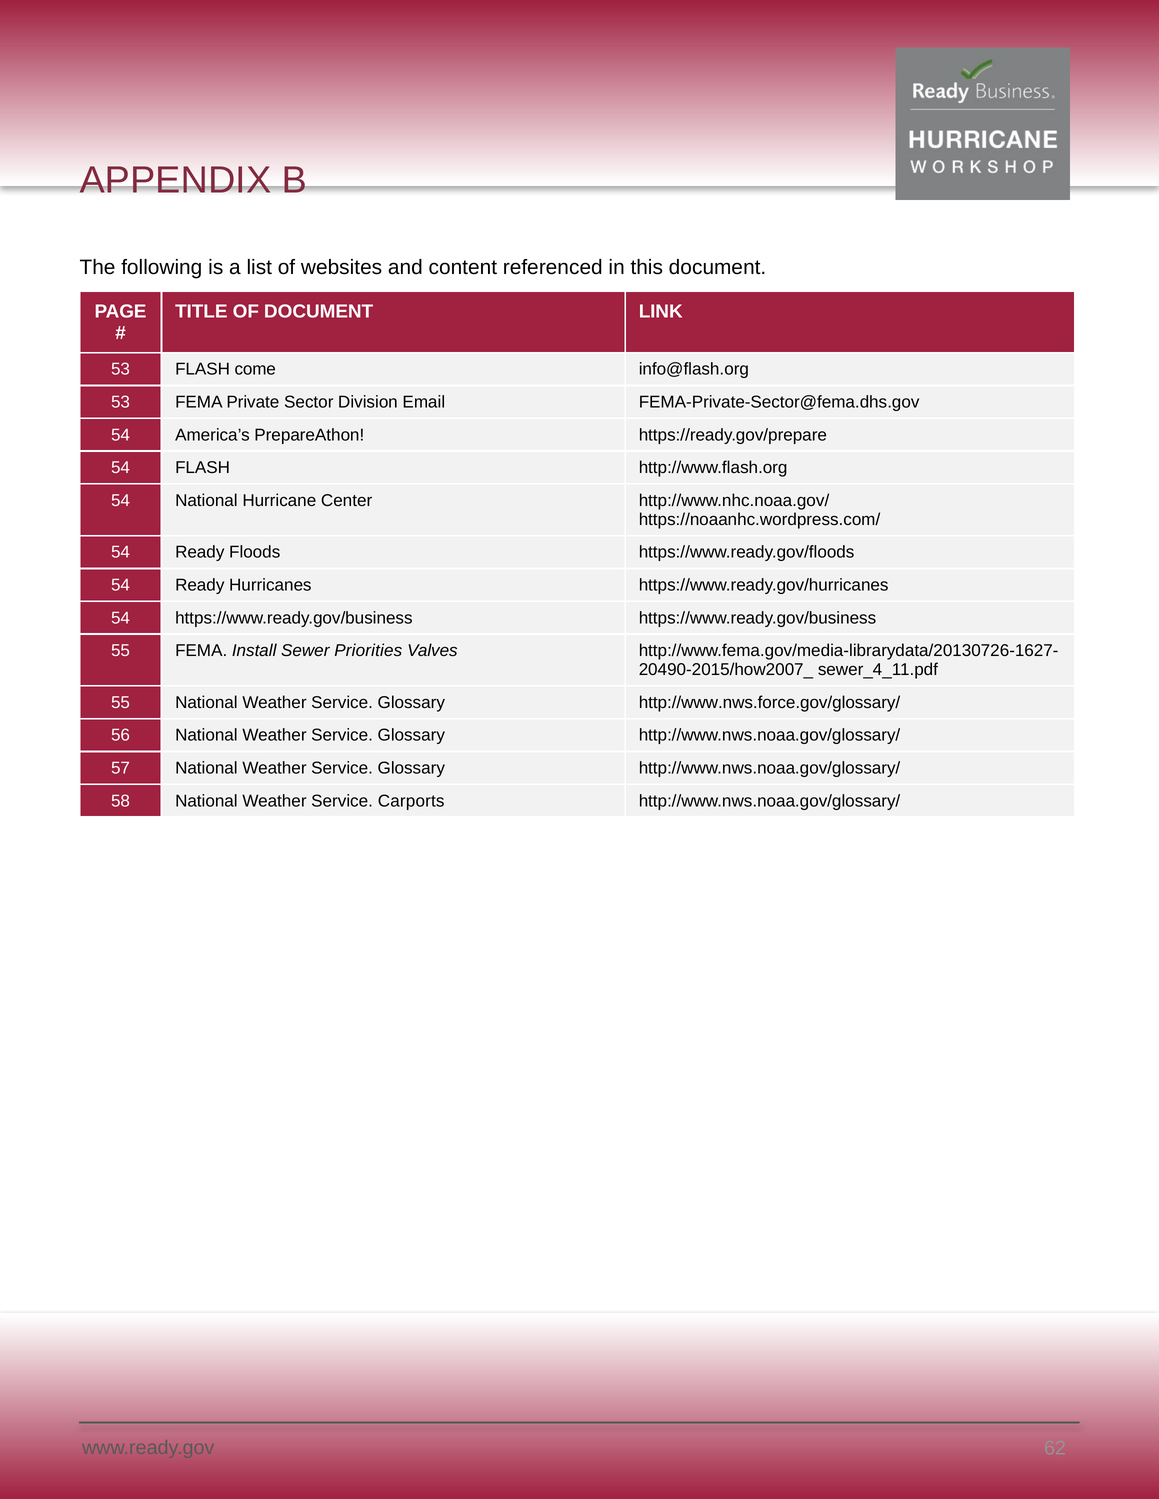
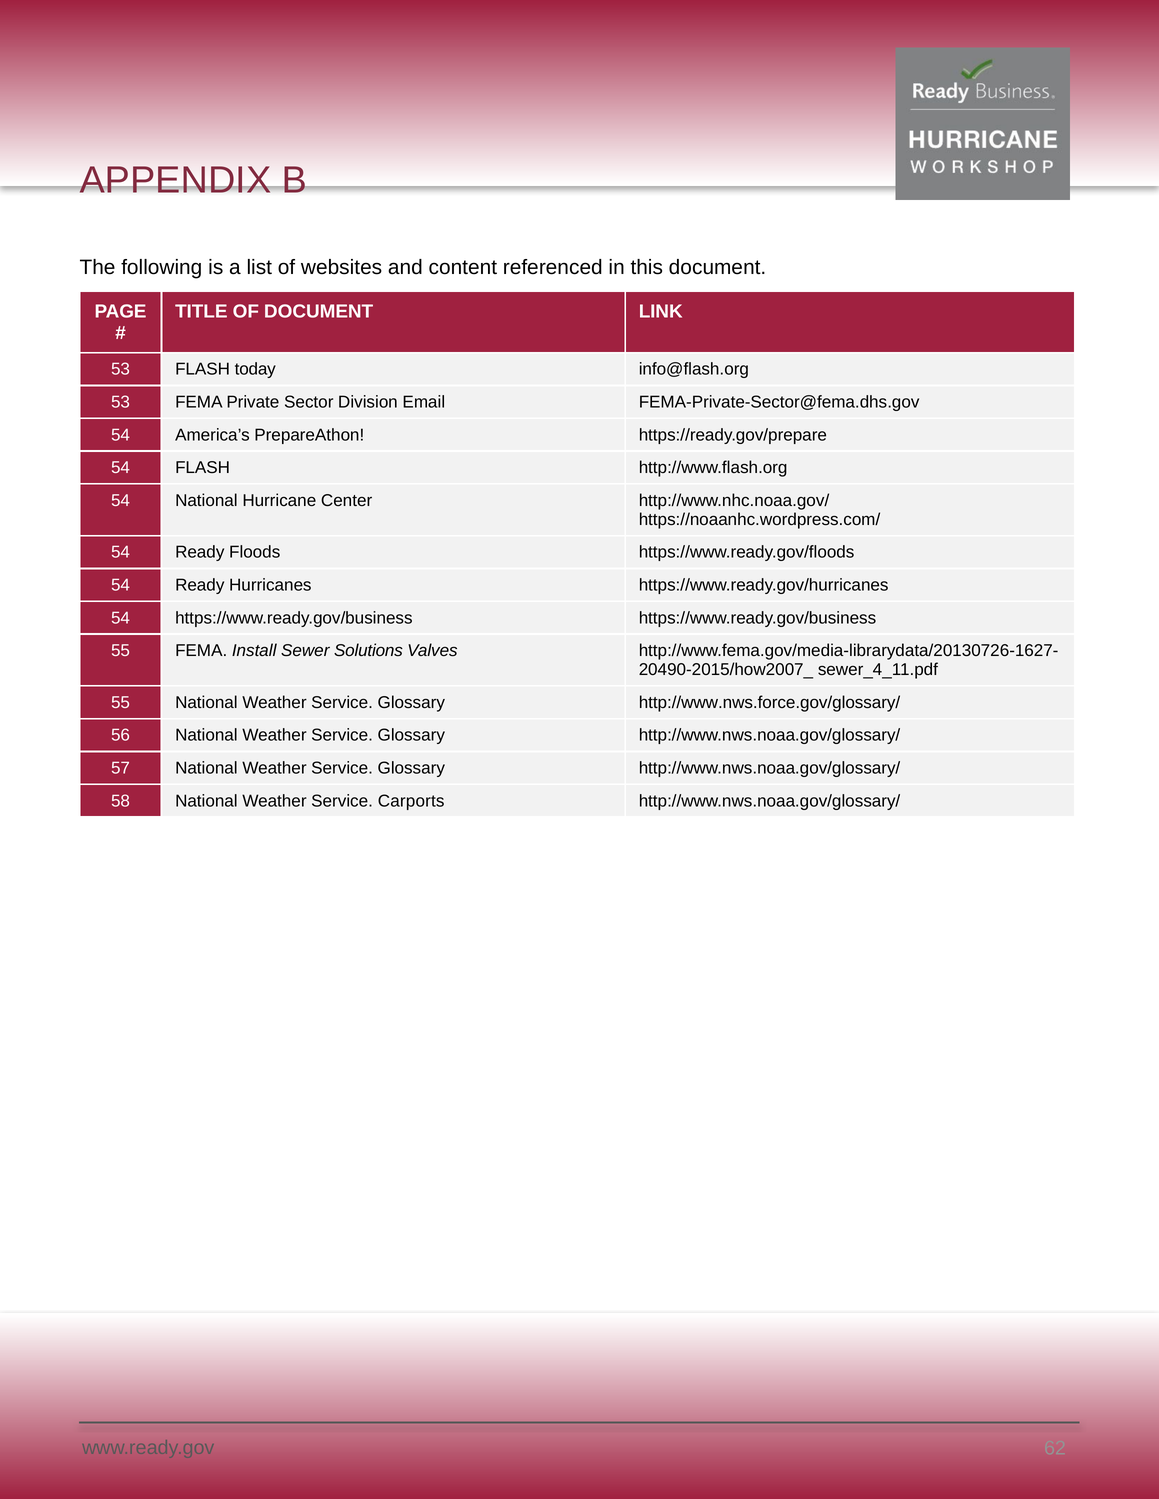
come: come -> today
Priorities: Priorities -> Solutions
